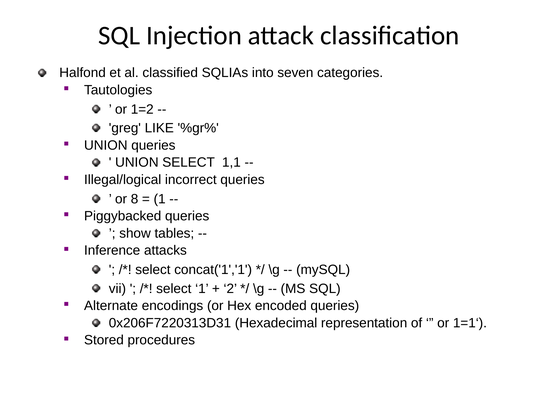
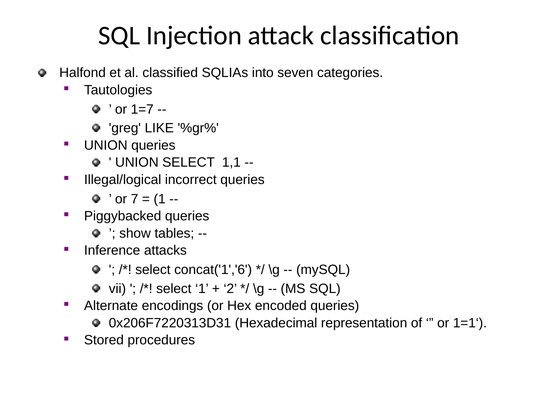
1=2: 1=2 -> 1=7
8: 8 -> 7
concat('1','1: concat('1','1 -> concat('1','6
